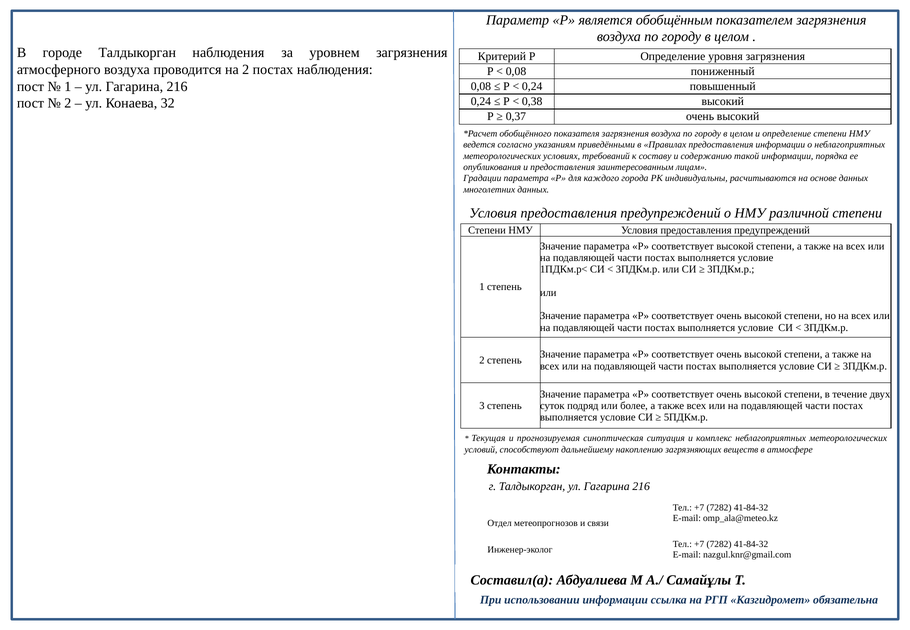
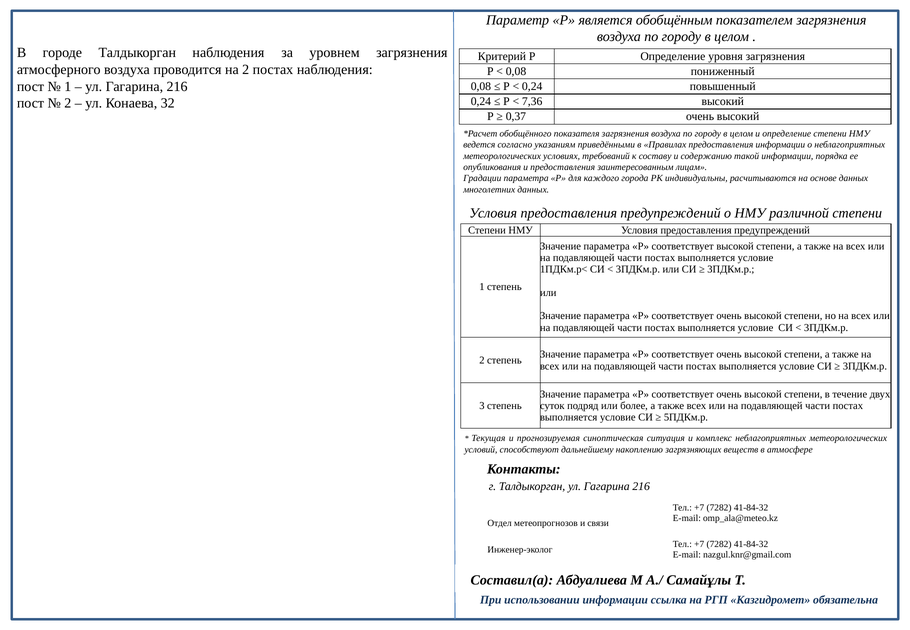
0,38: 0,38 -> 7,36
